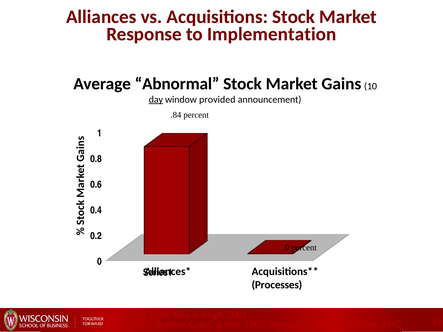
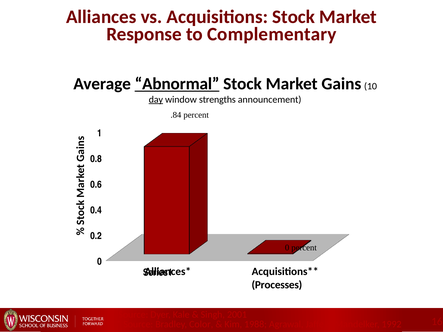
Implementation: Implementation -> Complementary
Abnormal underline: none -> present
provided: provided -> strengths
